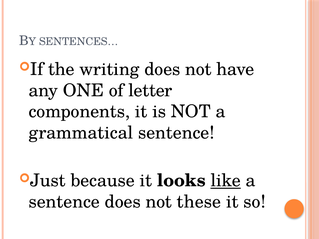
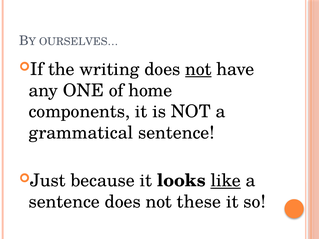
SENTENCES…: SENTENCES… -> OURSELVES…
not at (198, 69) underline: none -> present
letter: letter -> home
